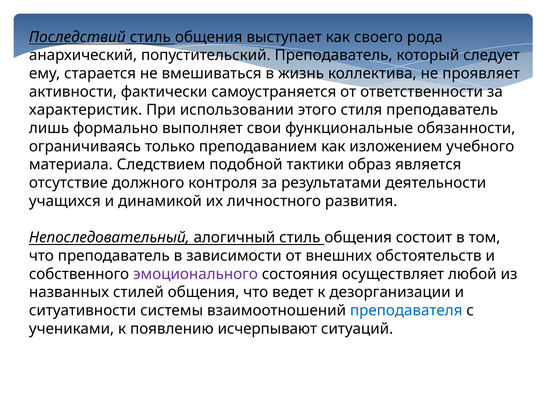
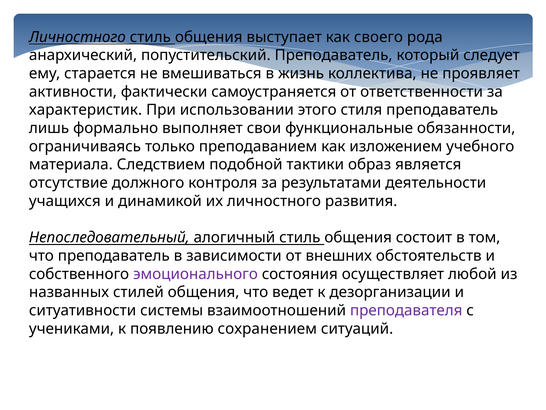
Последствий at (77, 37): Последствий -> Личностного
преподавателя colour: blue -> purple
исчерпывают: исчерпывают -> сохранением
